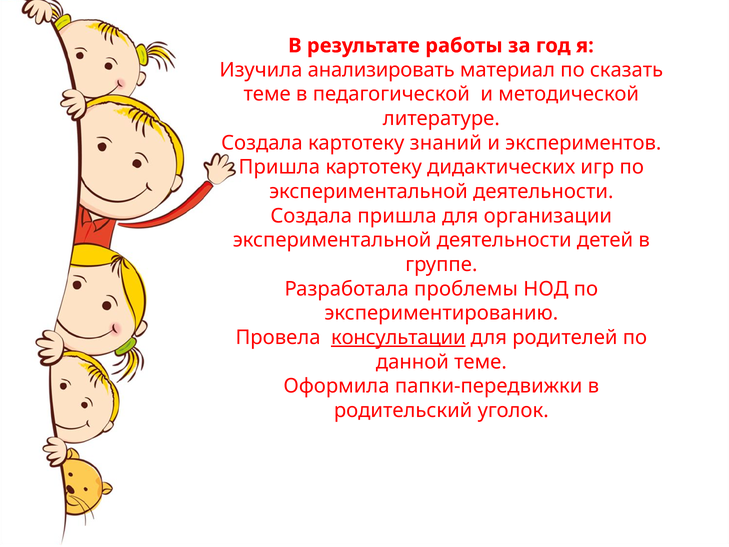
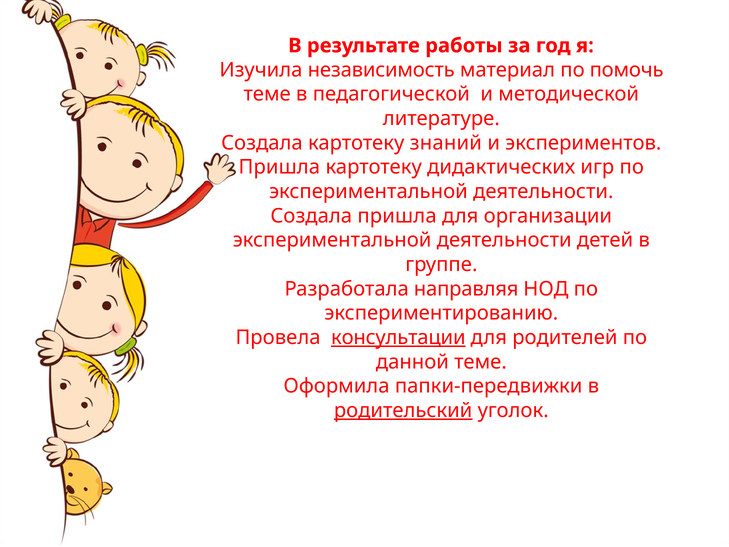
анализировать: анализировать -> независимость
сказать: сказать -> помочь
проблемы: проблемы -> направляя
родительский underline: none -> present
